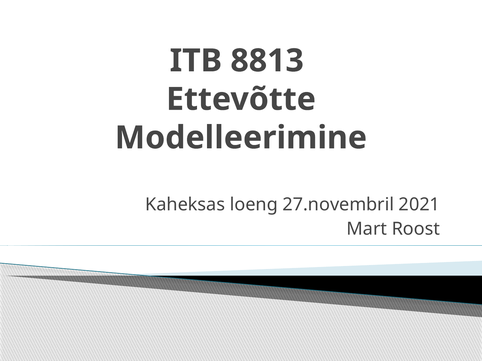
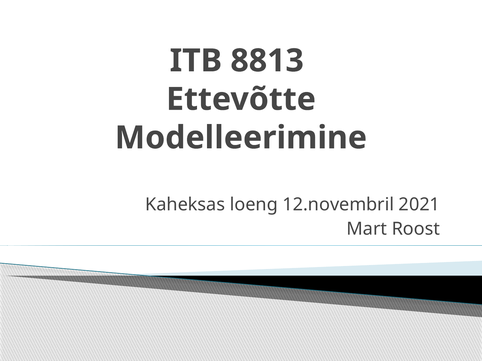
27.novembril: 27.novembril -> 12.novembril
